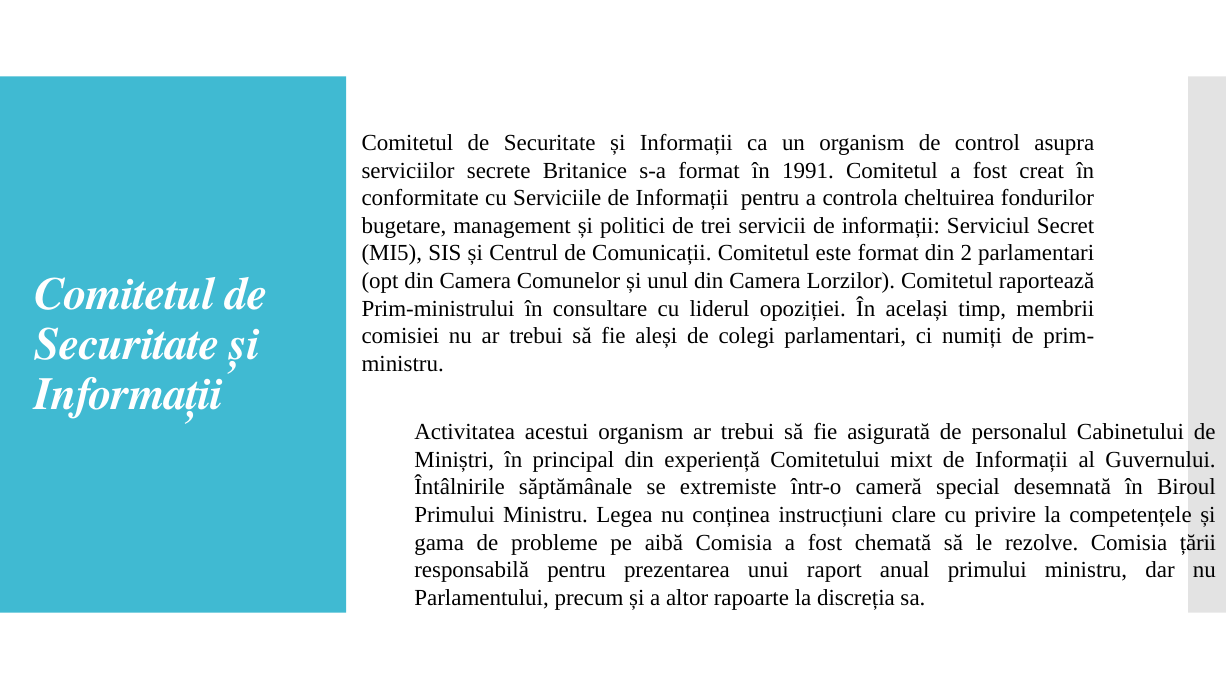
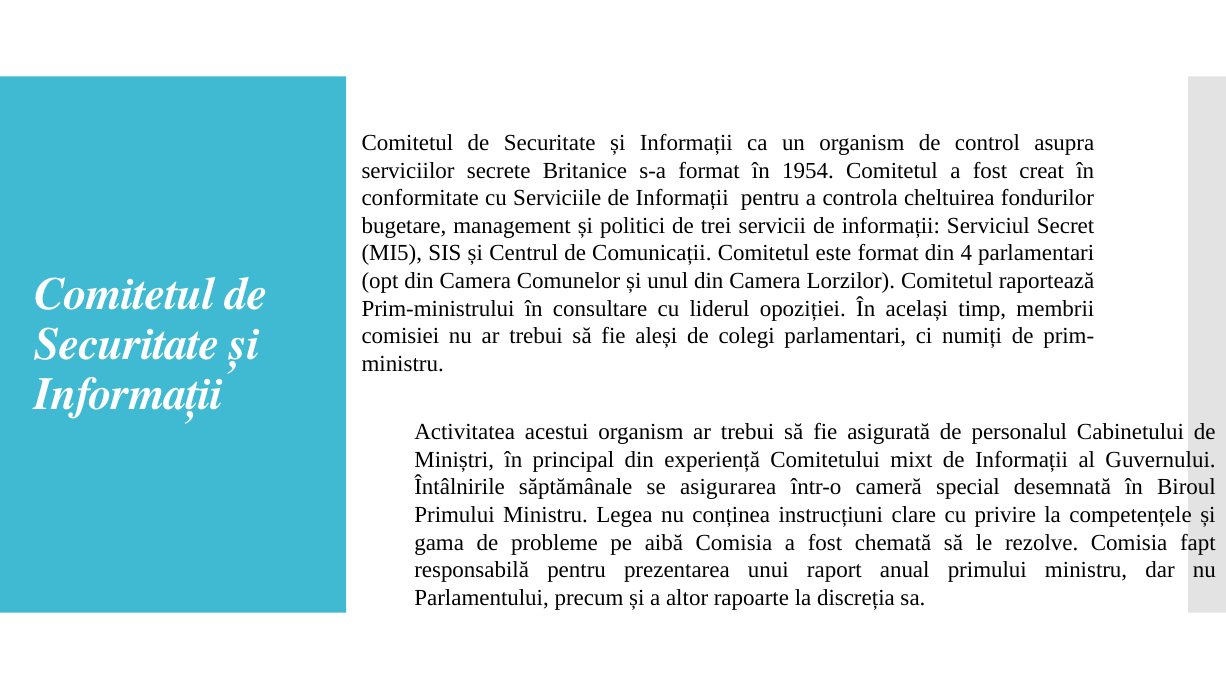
1991: 1991 -> 1954
2: 2 -> 4
extremiste: extremiste -> asigurarea
țării: țării -> fapt
